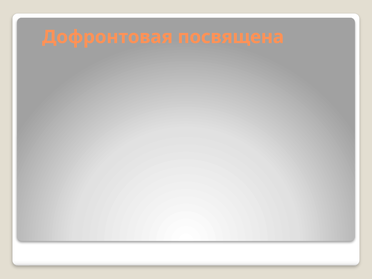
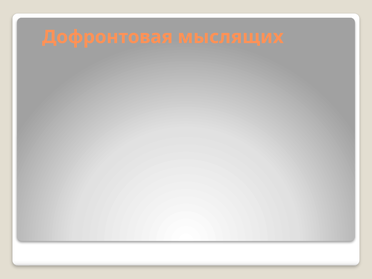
посвящена: посвящена -> мыслящих
